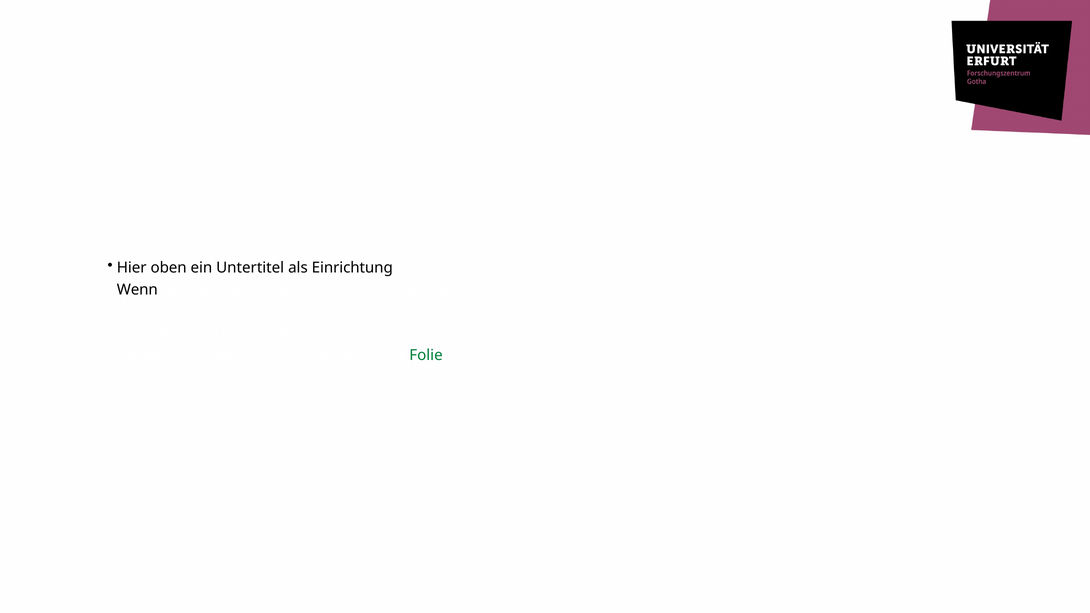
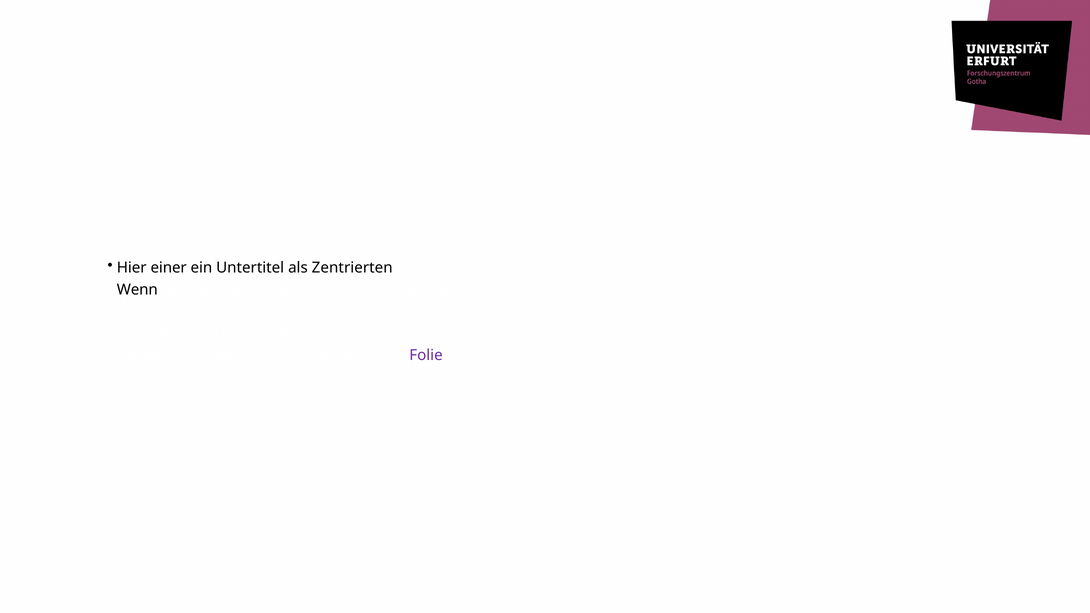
Hier oben: oben -> einer
Einrichtung: Einrichtung -> Zentrierten
Folie colour: green -> purple
